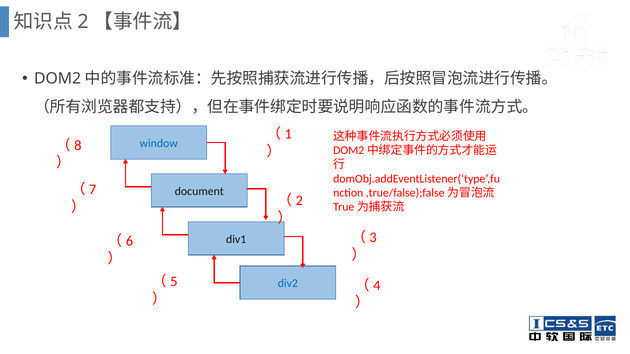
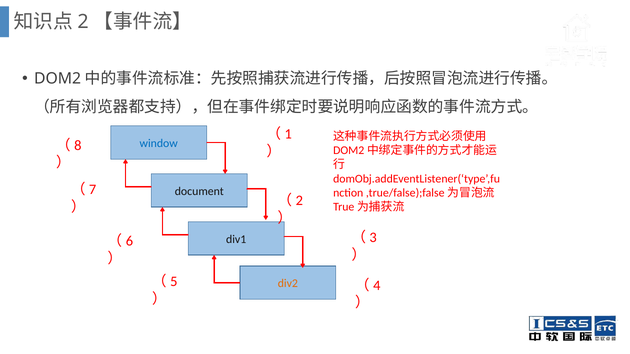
div2 colour: blue -> orange
